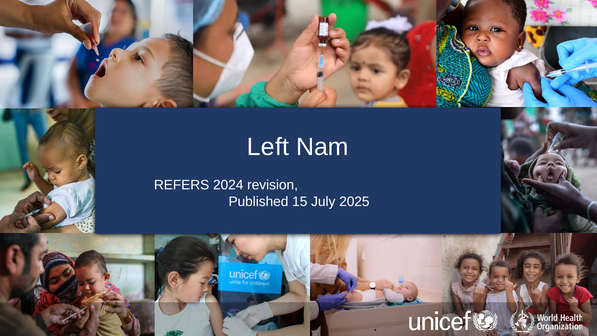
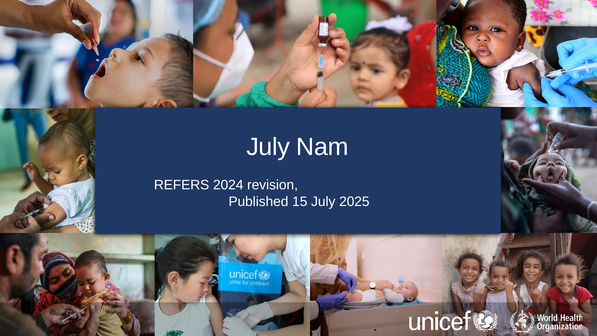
Left at (268, 147): Left -> July
